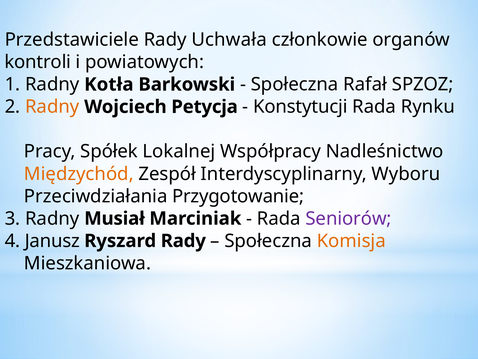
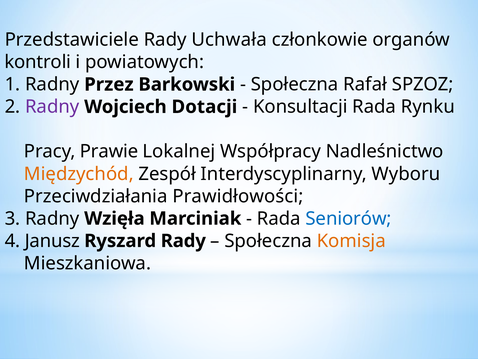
Kotła: Kotła -> Przez
Radny at (52, 107) colour: orange -> purple
Petycja: Petycja -> Dotacji
Konstytucji: Konstytucji -> Konsultacji
Spółek: Spółek -> Prawie
Przygotowanie: Przygotowanie -> Prawidłowości
Musiał: Musiał -> Wzięła
Seniorów colour: purple -> blue
